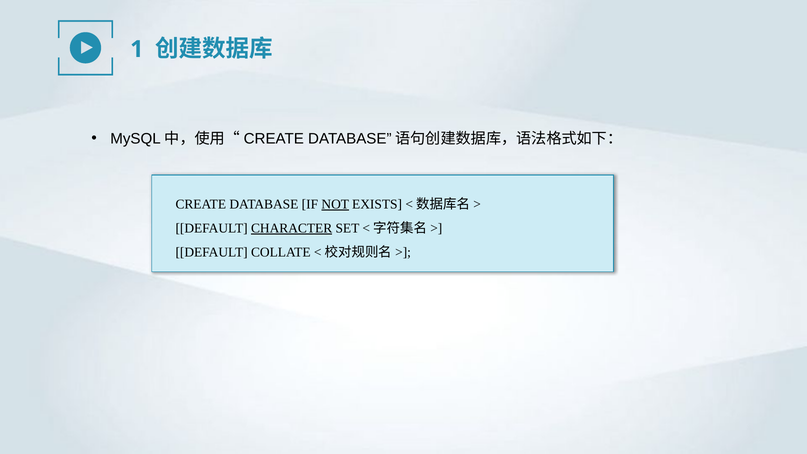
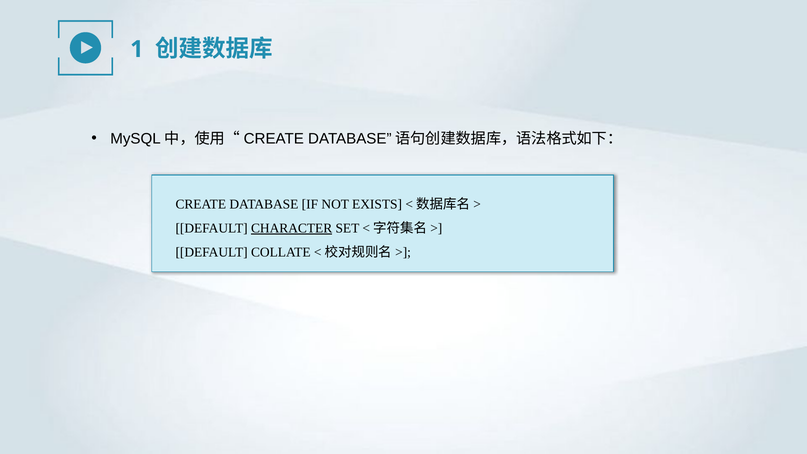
NOT underline: present -> none
